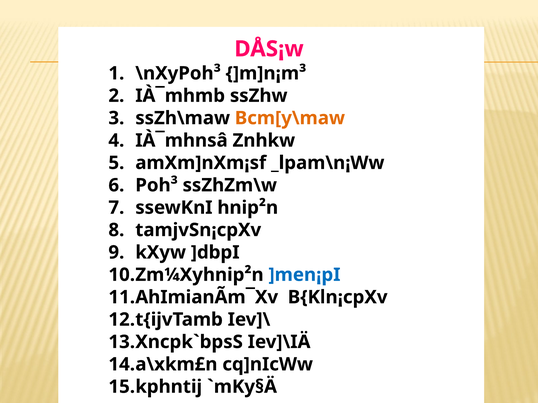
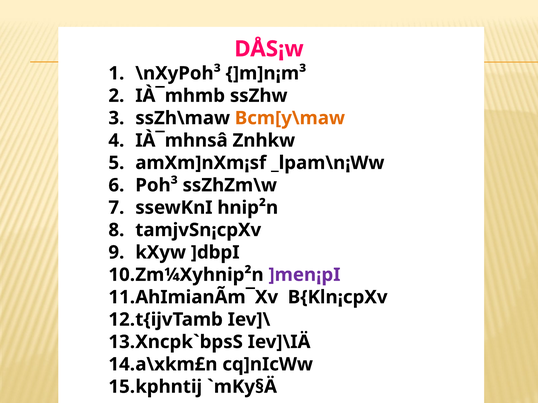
]men¡pI colour: blue -> purple
